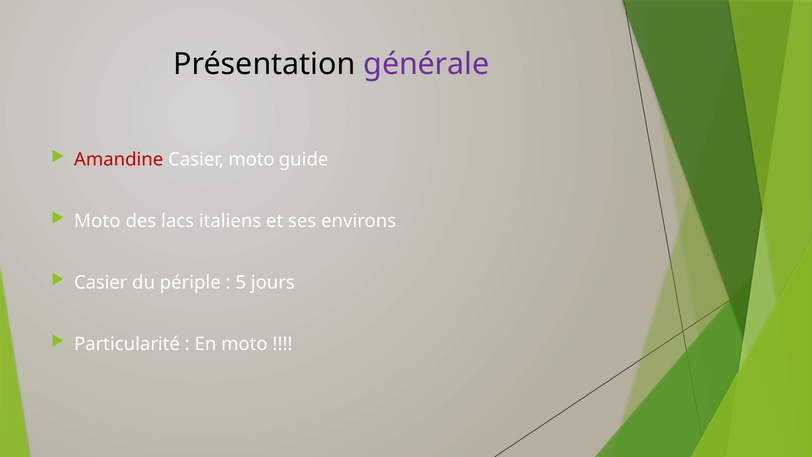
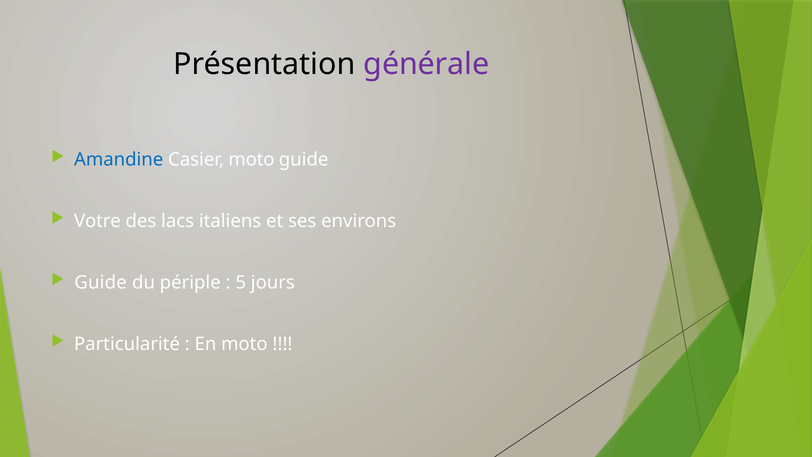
Amandine colour: red -> blue
Moto at (97, 221): Moto -> Votre
Casier at (101, 282): Casier -> Guide
